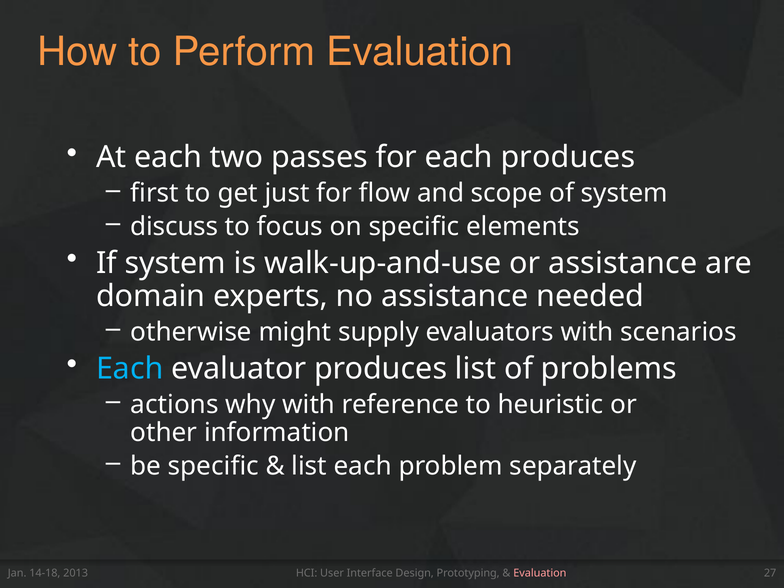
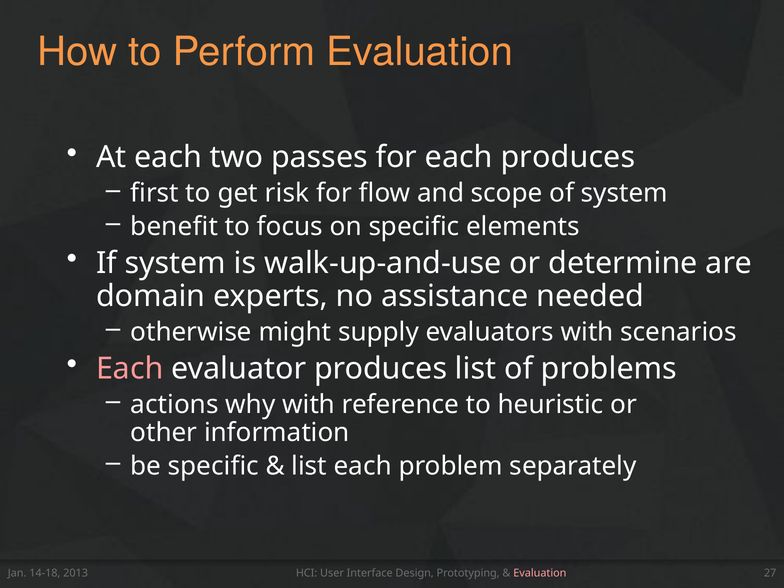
just: just -> risk
discuss: discuss -> benefit
or assistance: assistance -> determine
Each at (130, 369) colour: light blue -> pink
